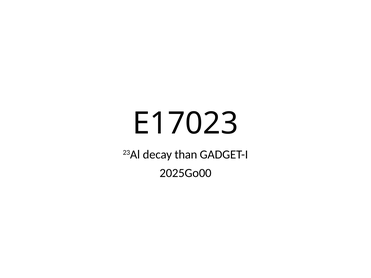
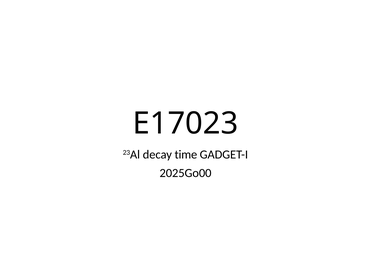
than: than -> time
